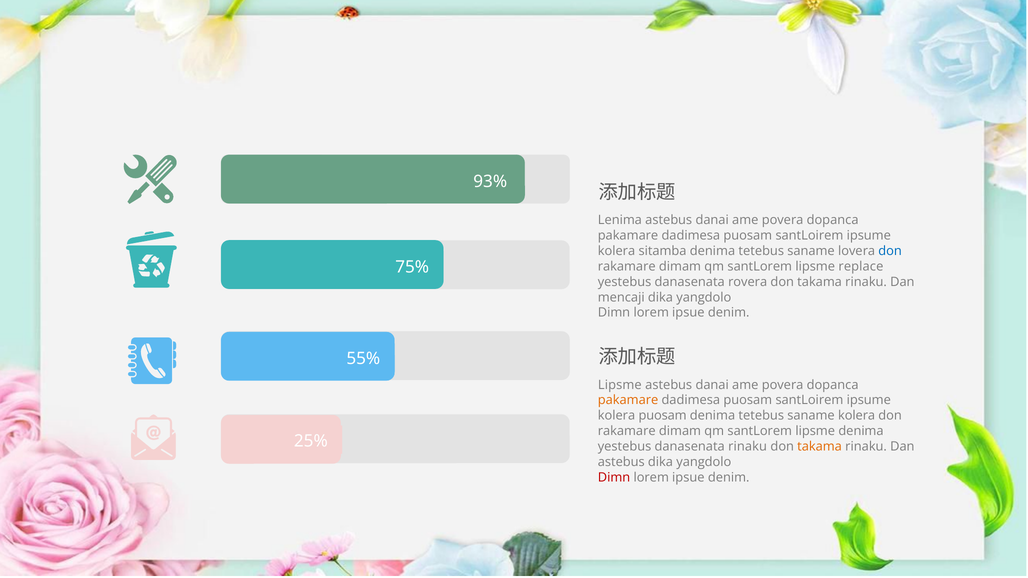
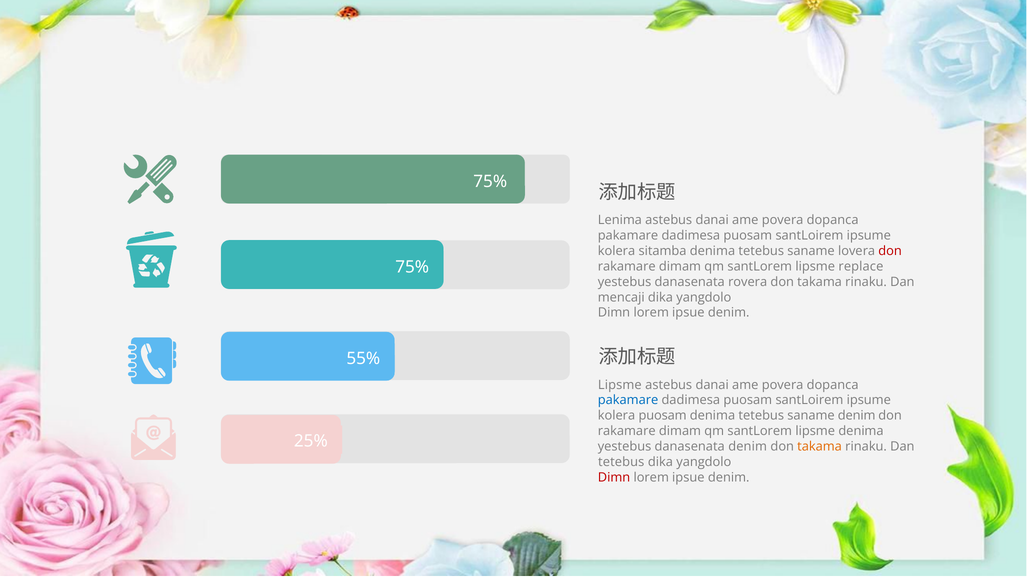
93% at (490, 181): 93% -> 75%
don at (890, 251) colour: blue -> red
pakamare at (628, 400) colour: orange -> blue
saname kolera: kolera -> denim
danasenata rinaku: rinaku -> denim
astebus at (621, 462): astebus -> tetebus
